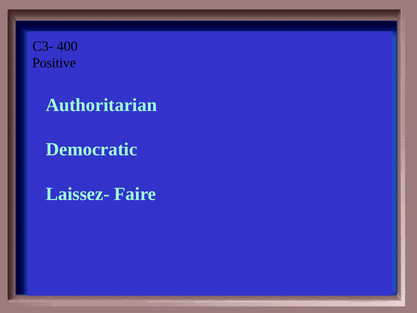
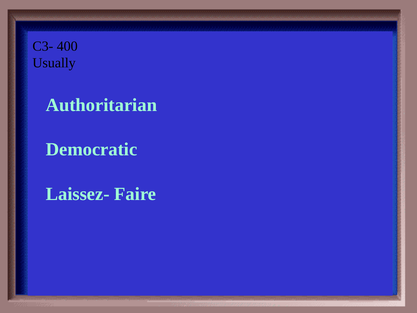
Positive: Positive -> Usually
